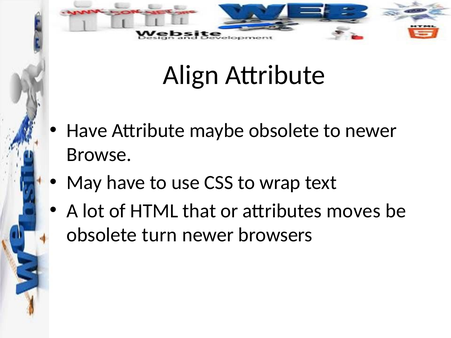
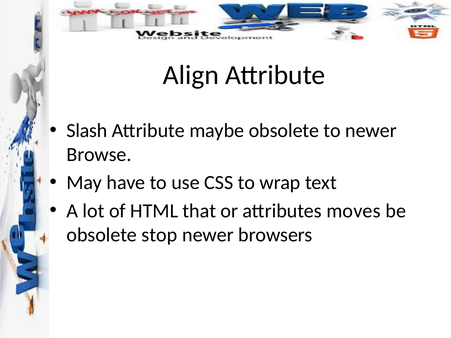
Have at (87, 131): Have -> Slash
turn: turn -> stop
